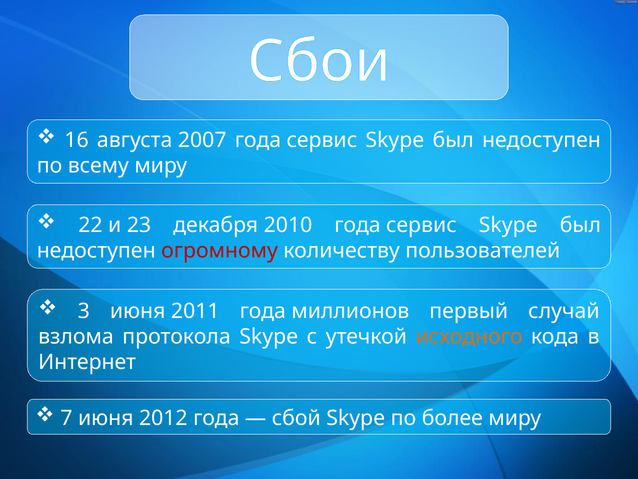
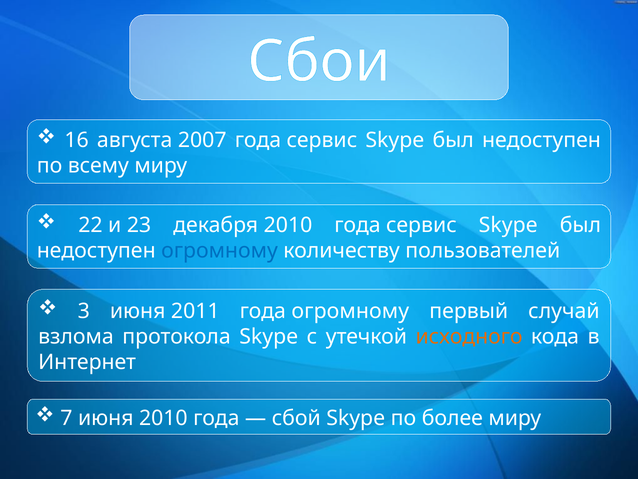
огромному at (220, 250) colour: red -> blue
года миллионов: миллионов -> огромному
июня 2012: 2012 -> 2010
